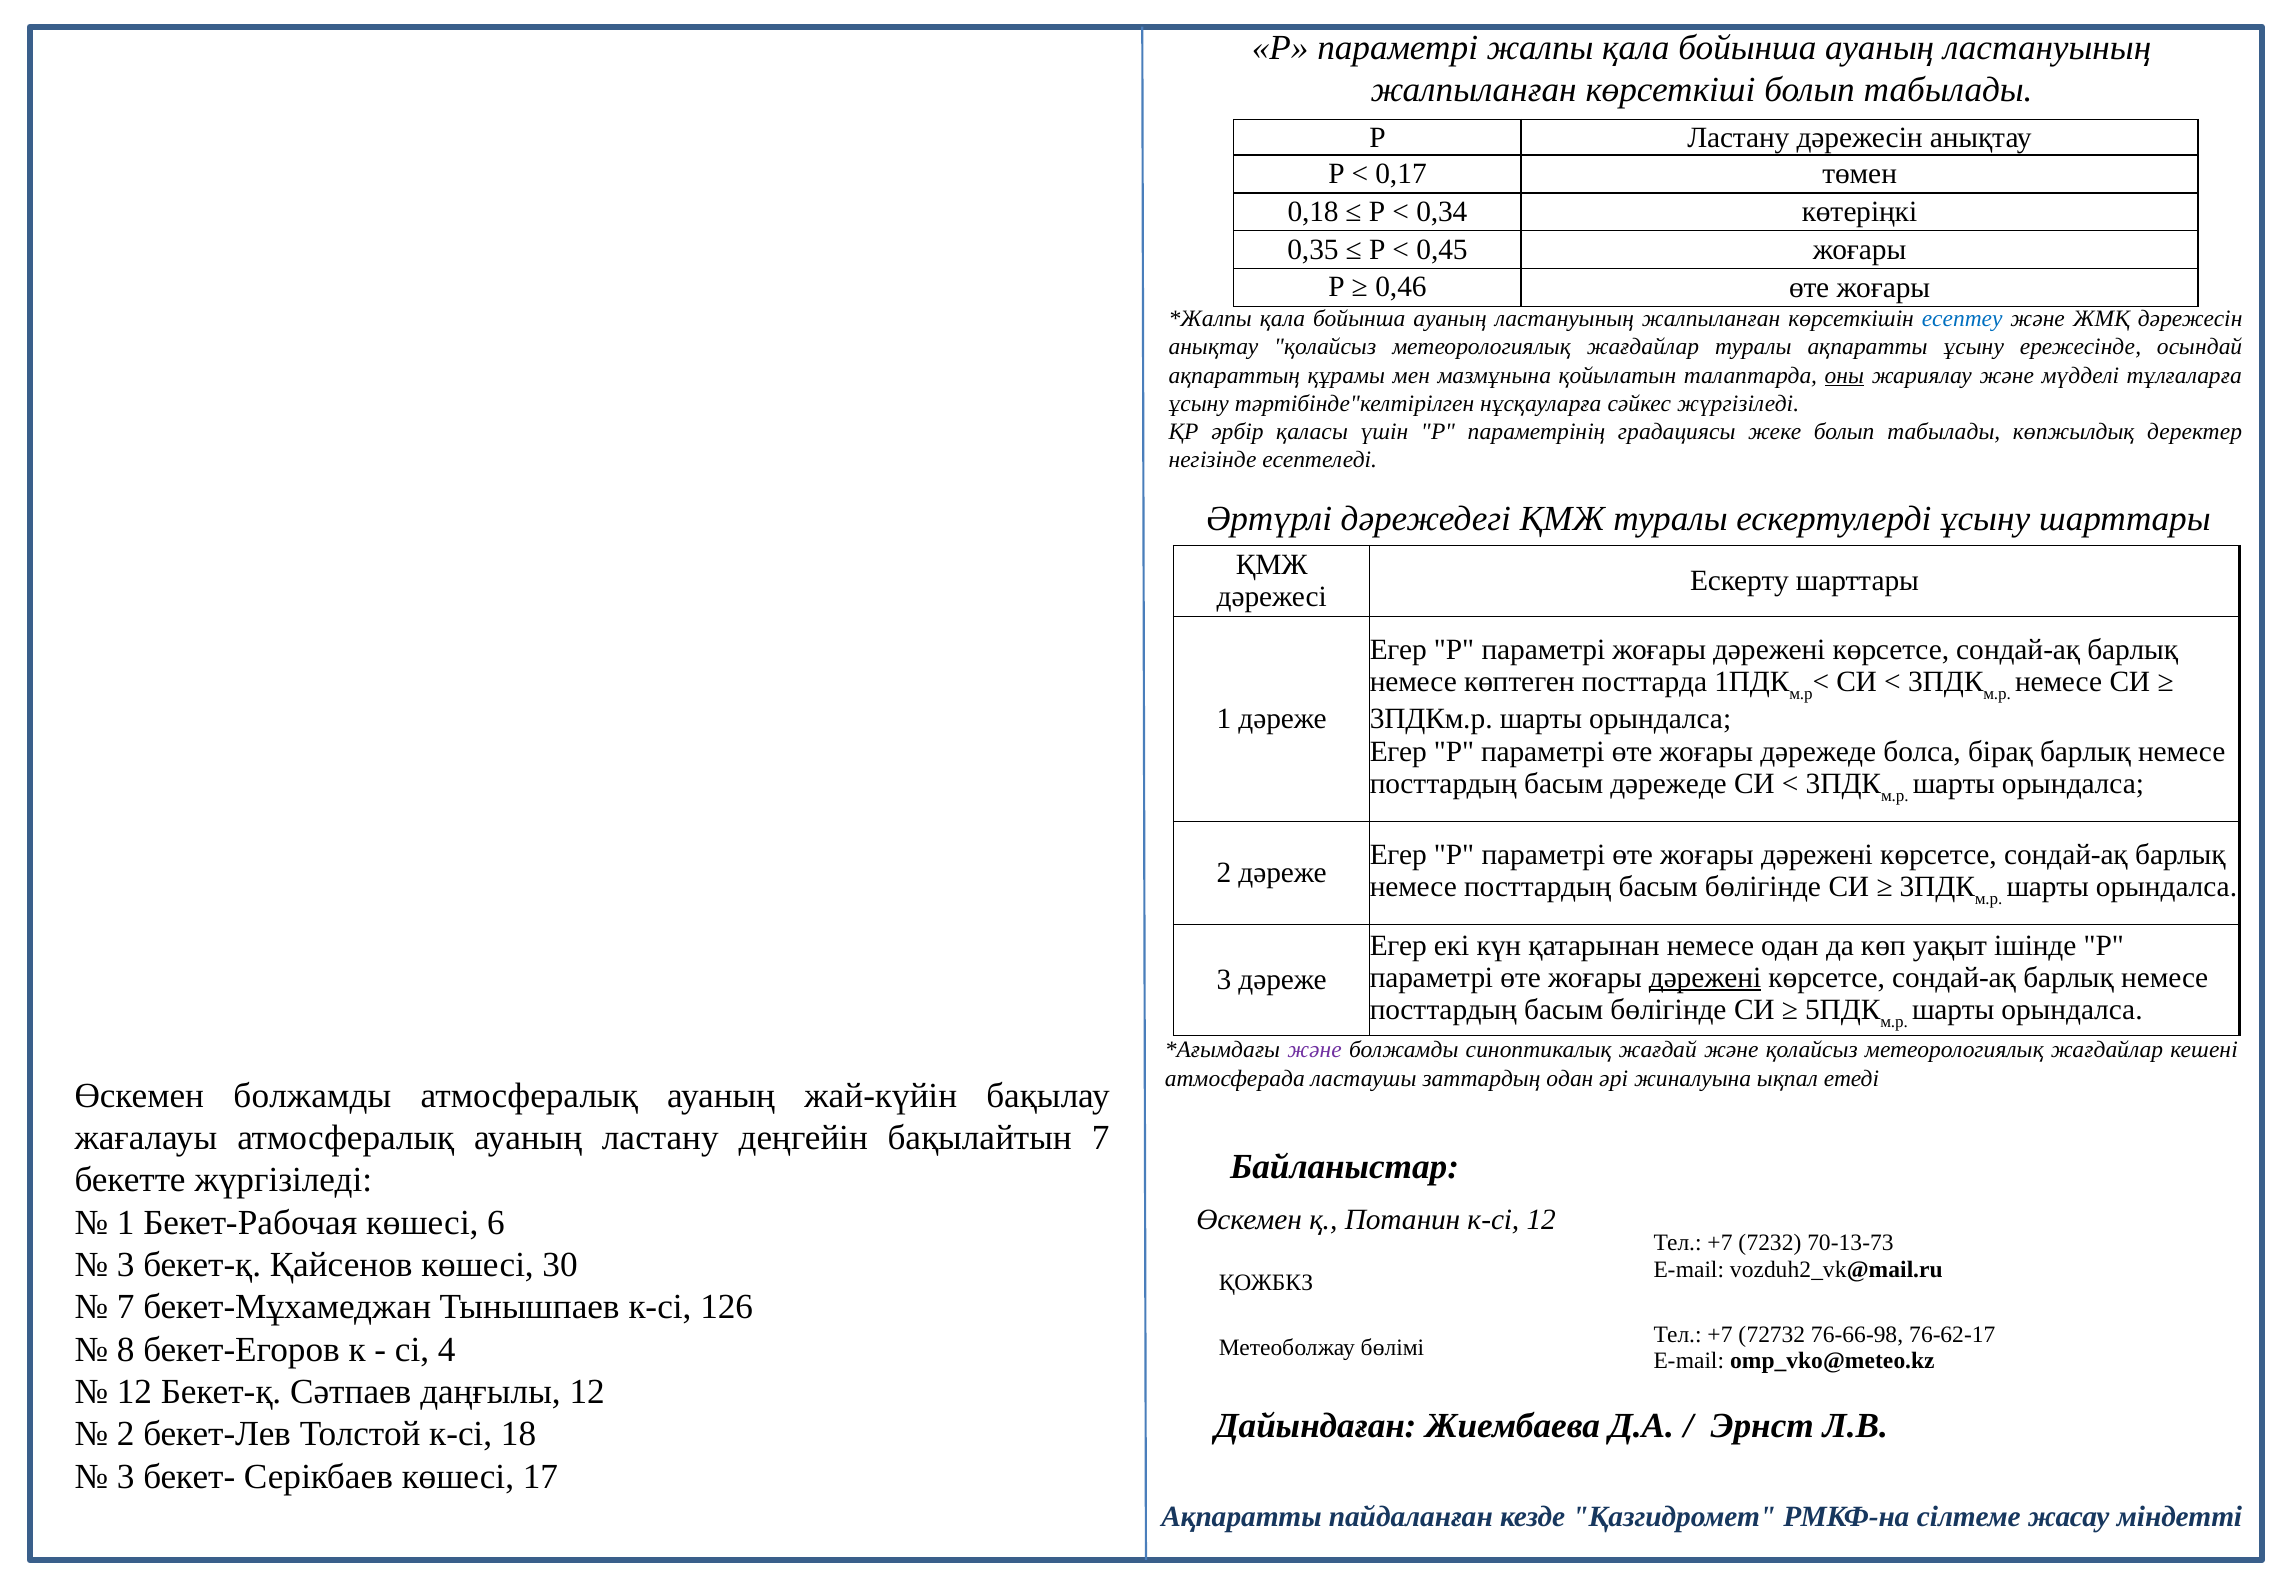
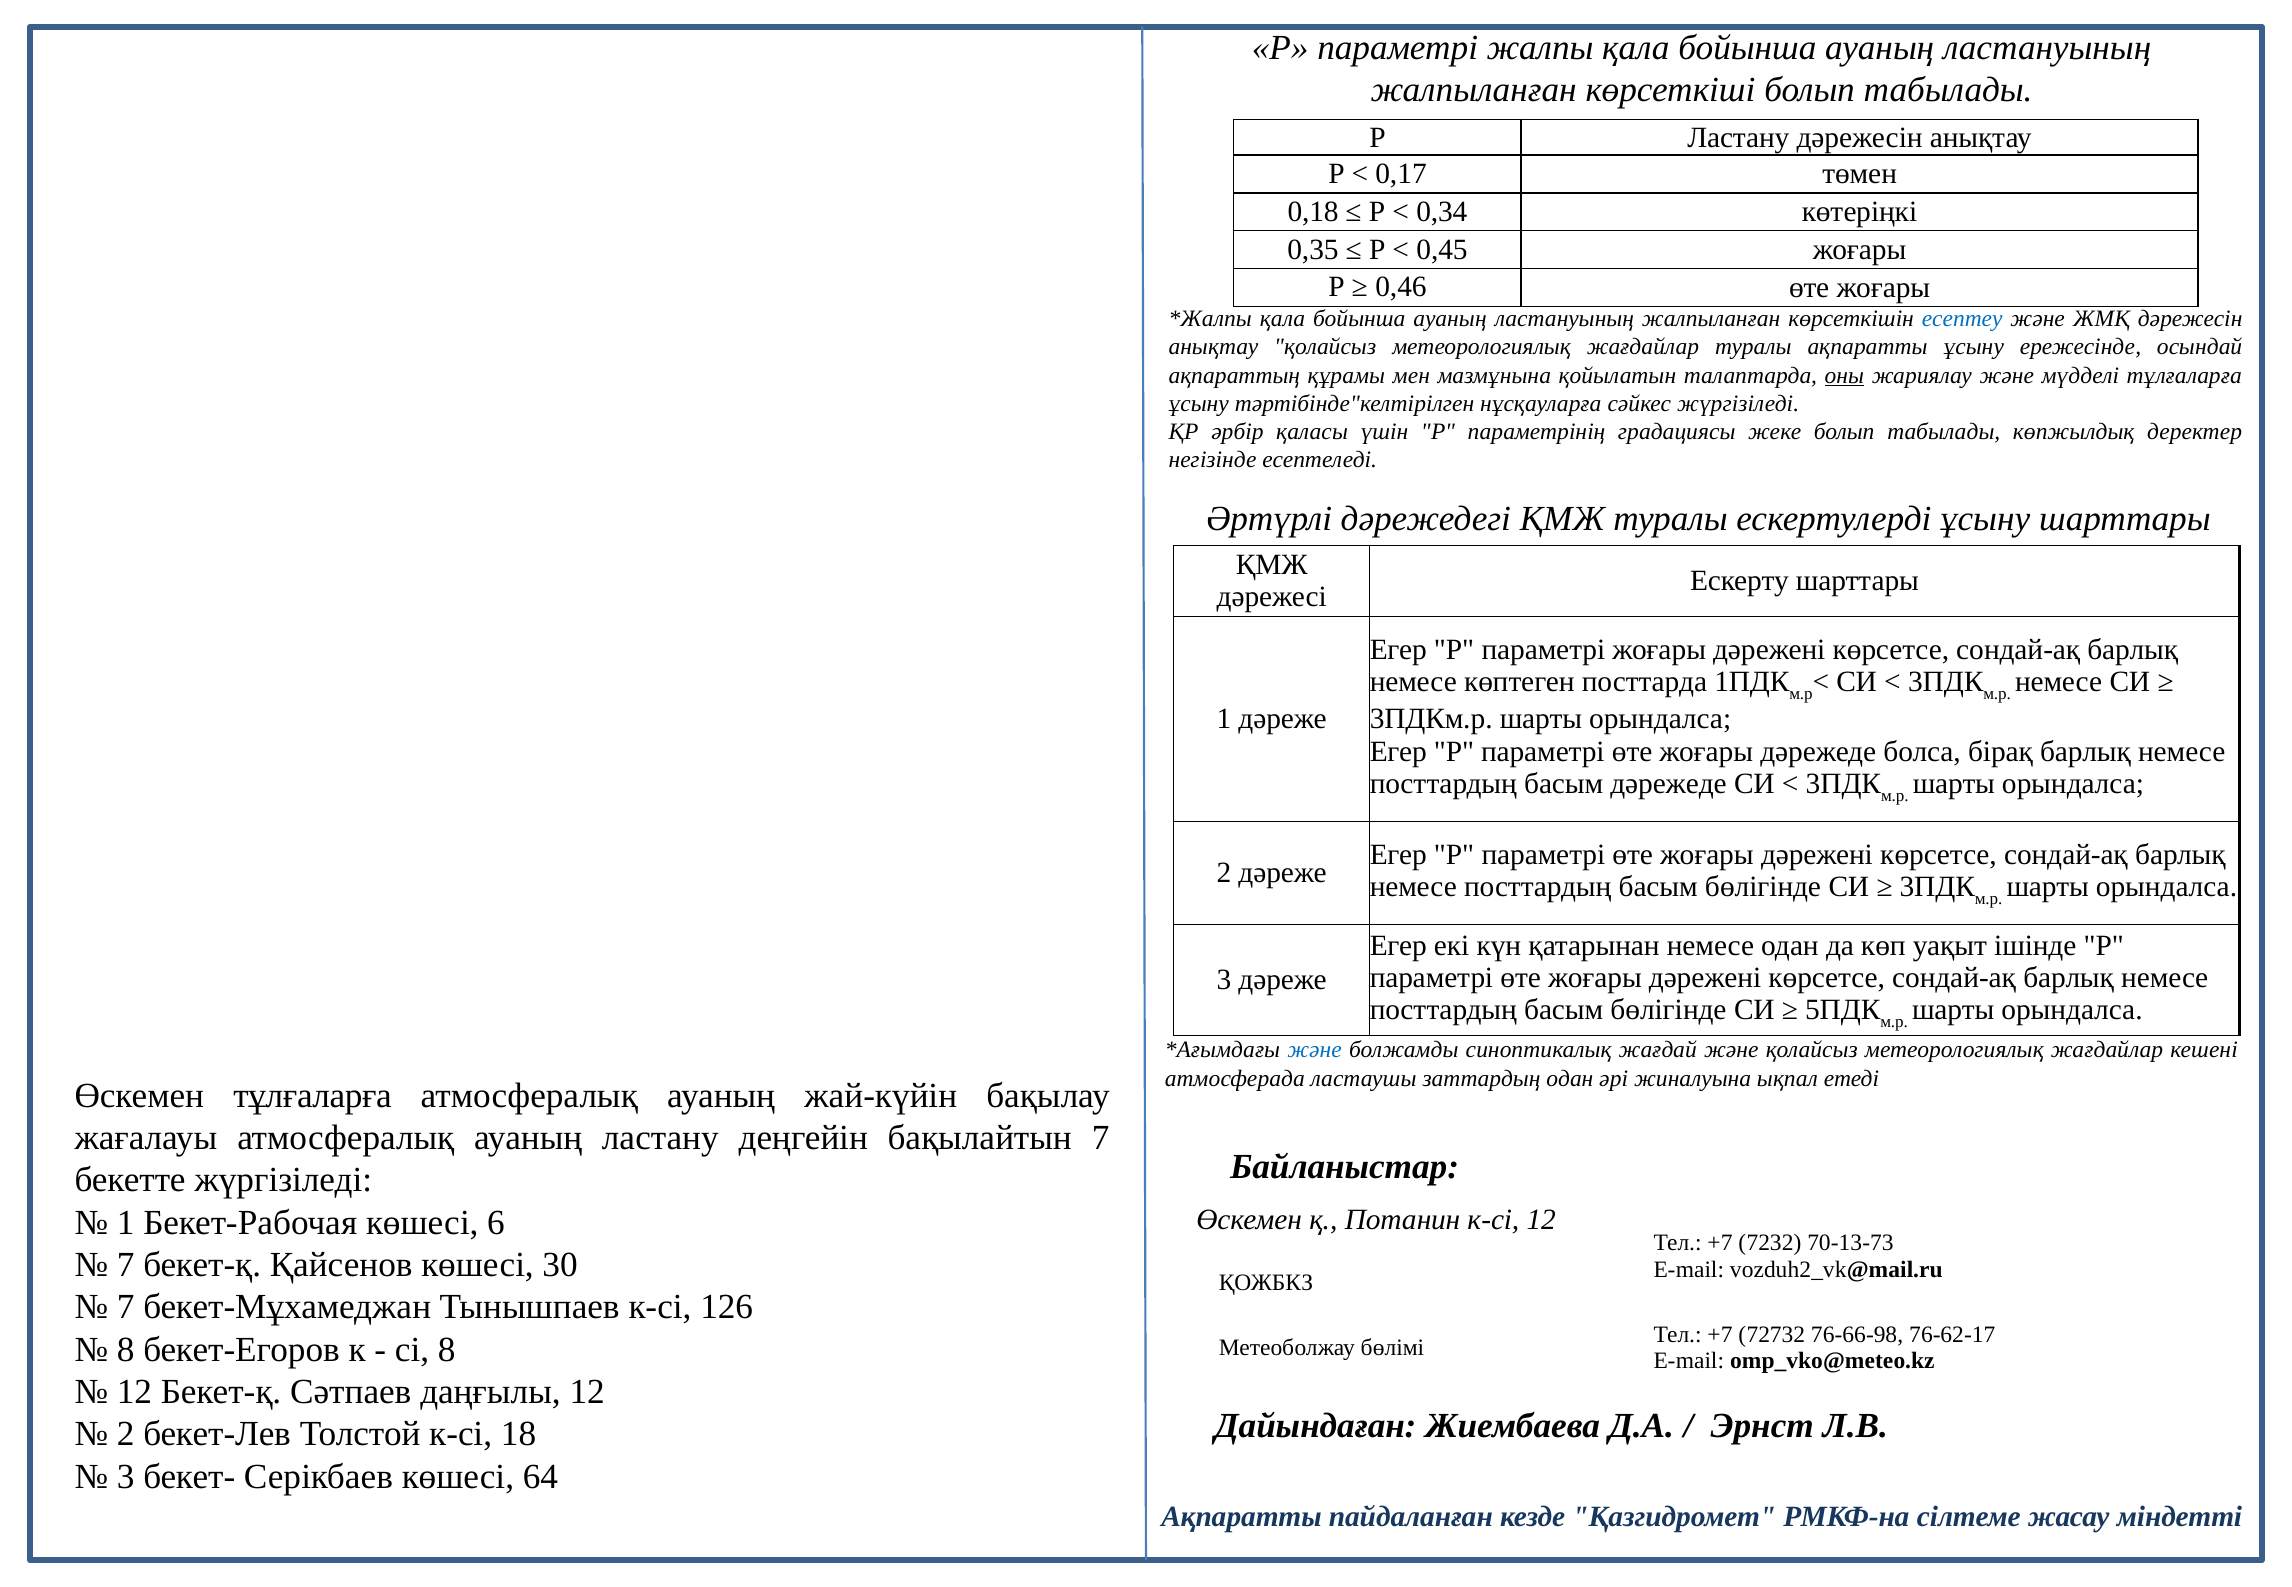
дәрежені at (1705, 978) underline: present -> none
және at (1315, 1050) colour: purple -> blue
Өскемен болжамды: болжамды -> тұлғаларға
3 at (126, 1265): 3 -> 7
сі 4: 4 -> 8
17: 17 -> 64
